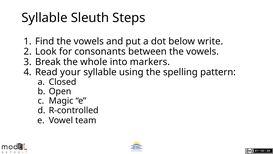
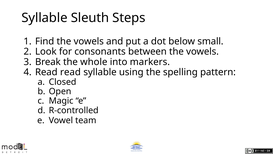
write: write -> small
Read your: your -> read
